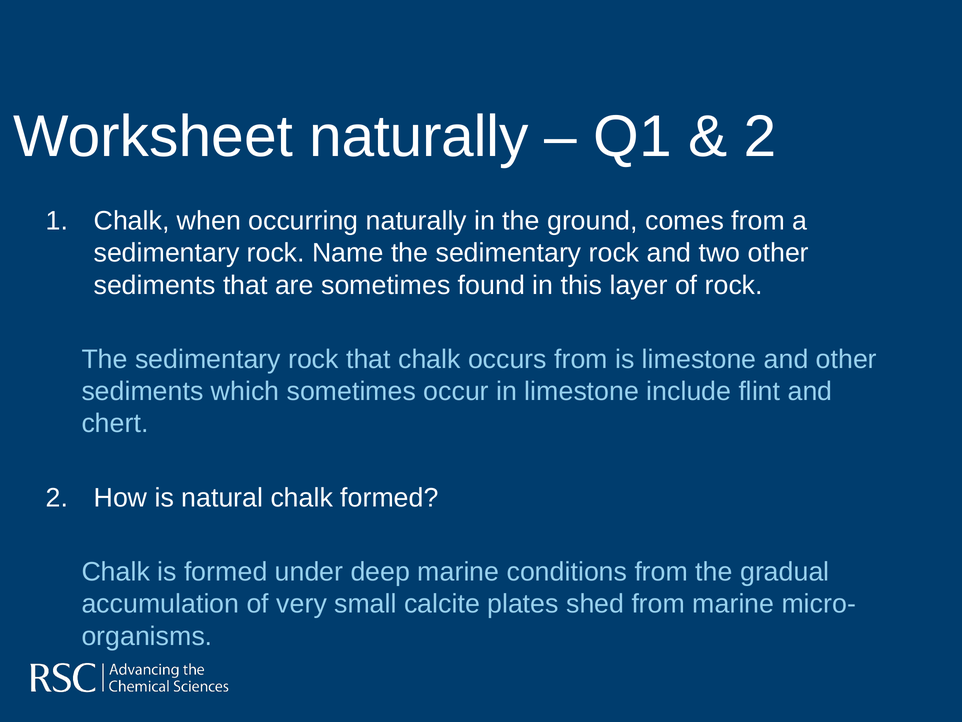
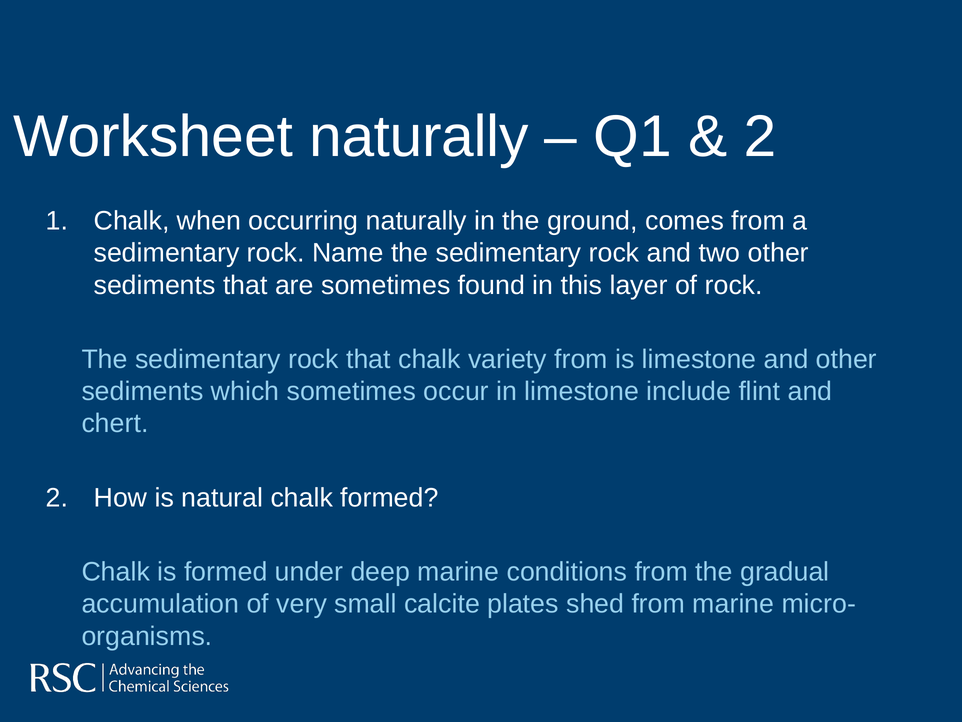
occurs: occurs -> variety
